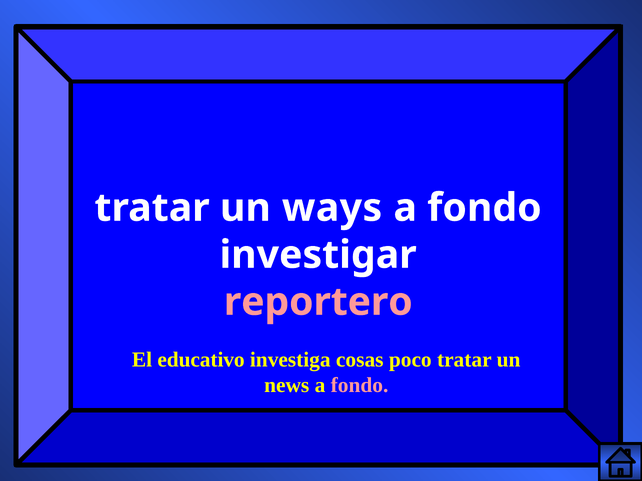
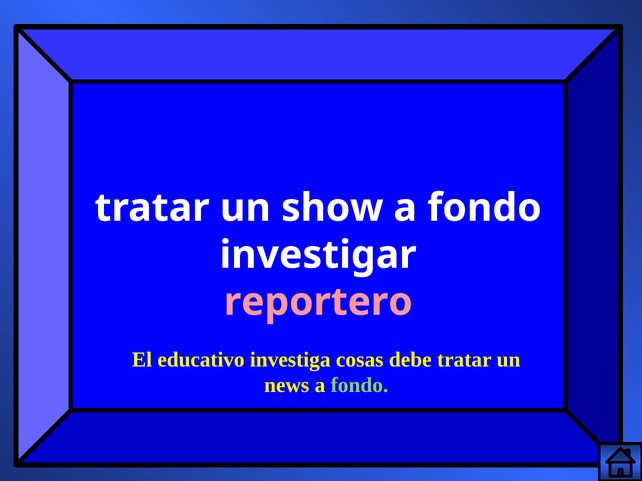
ways: ways -> show
poco: poco -> debe
fondo at (360, 386) colour: pink -> light green
